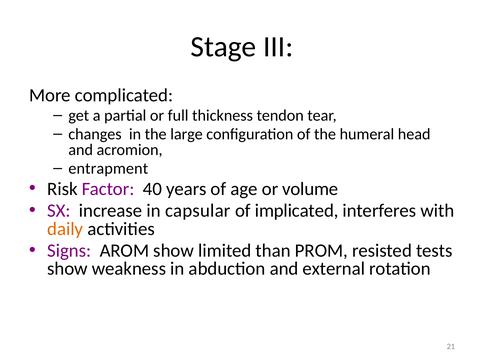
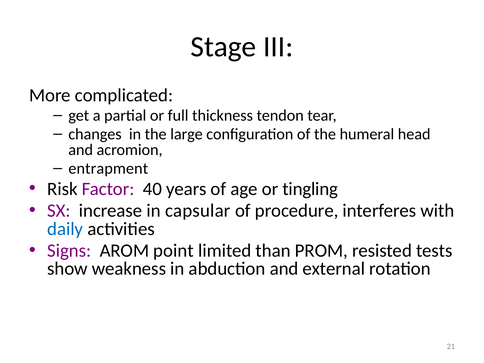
volume: volume -> tingling
implicated: implicated -> procedure
daily colour: orange -> blue
AROM show: show -> point
